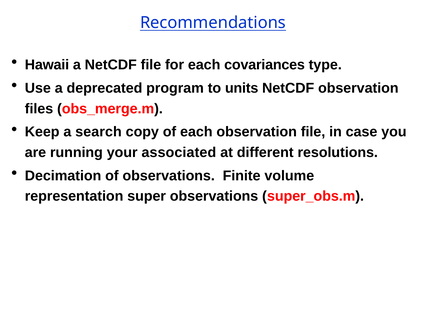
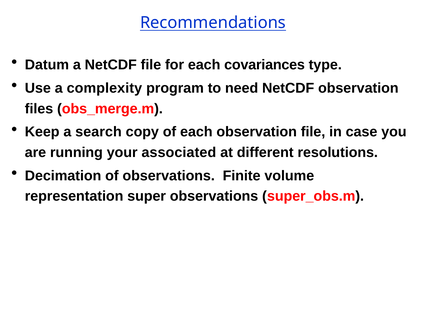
Hawaii: Hawaii -> Datum
deprecated: deprecated -> complexity
units: units -> need
